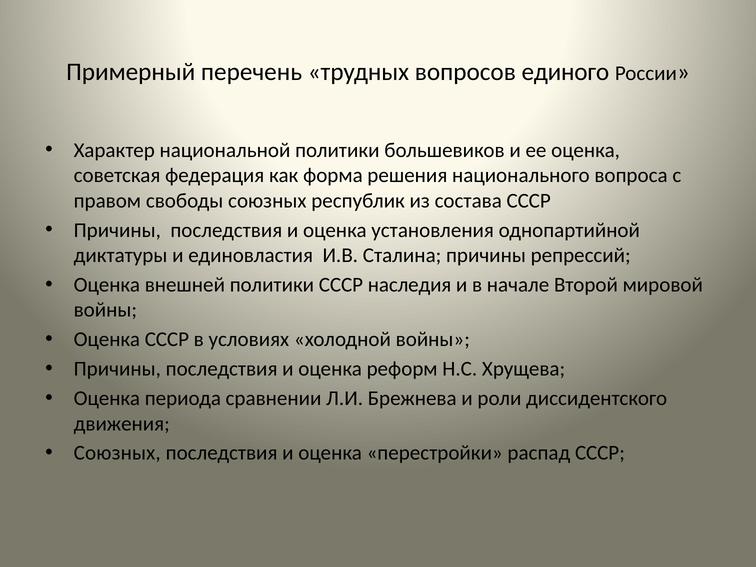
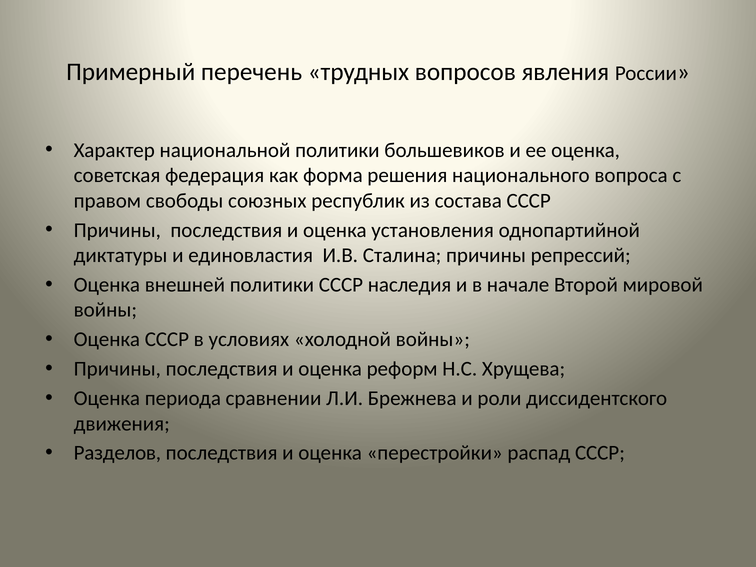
единого: единого -> явления
Союзных at (117, 453): Союзных -> Разделов
